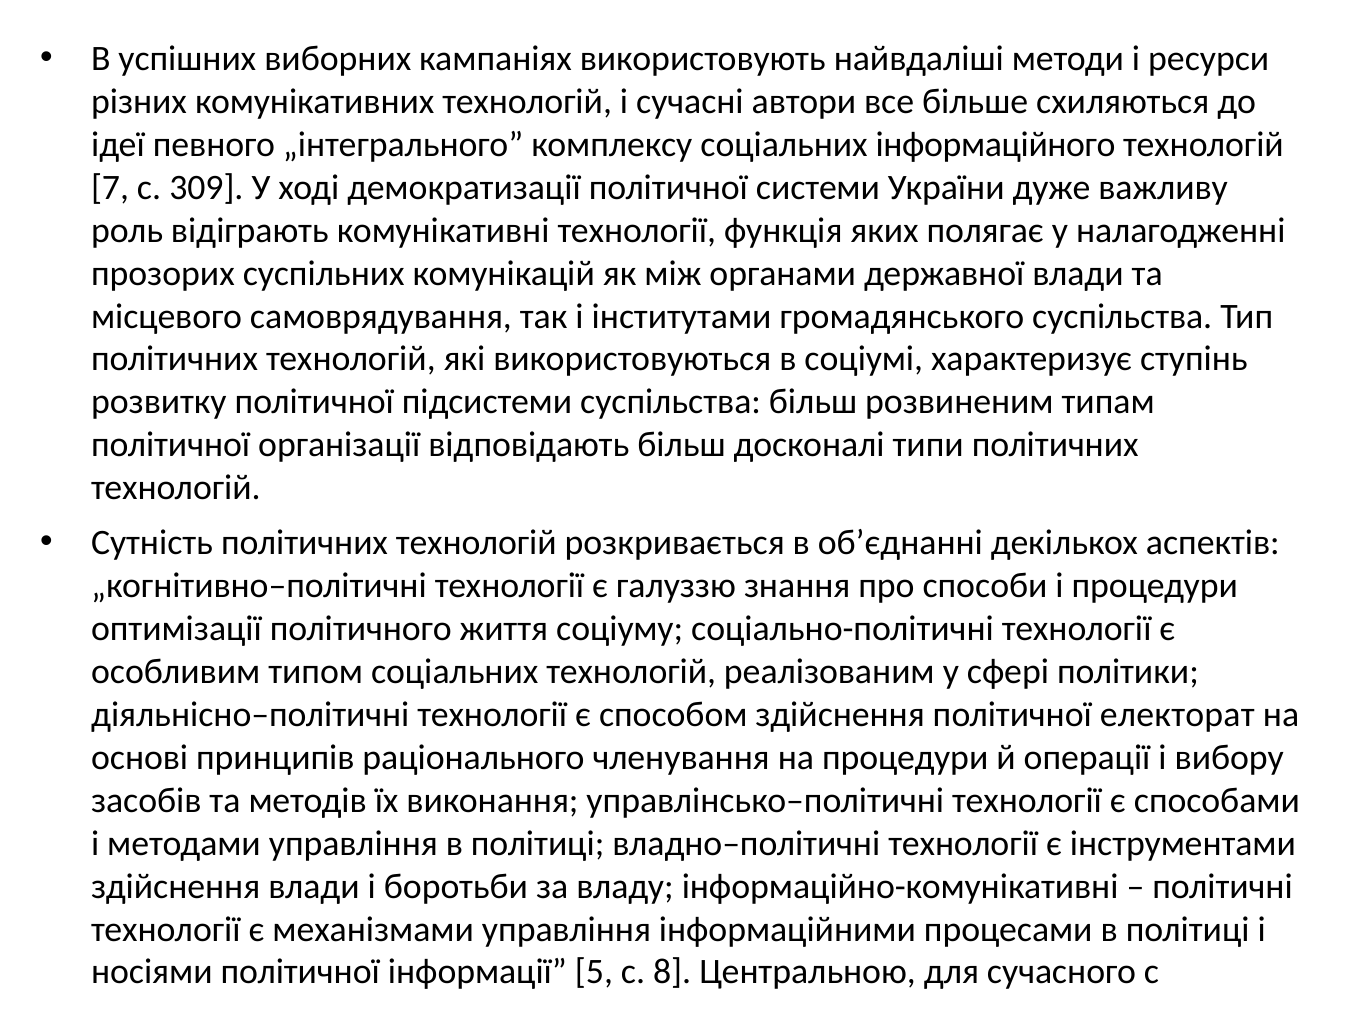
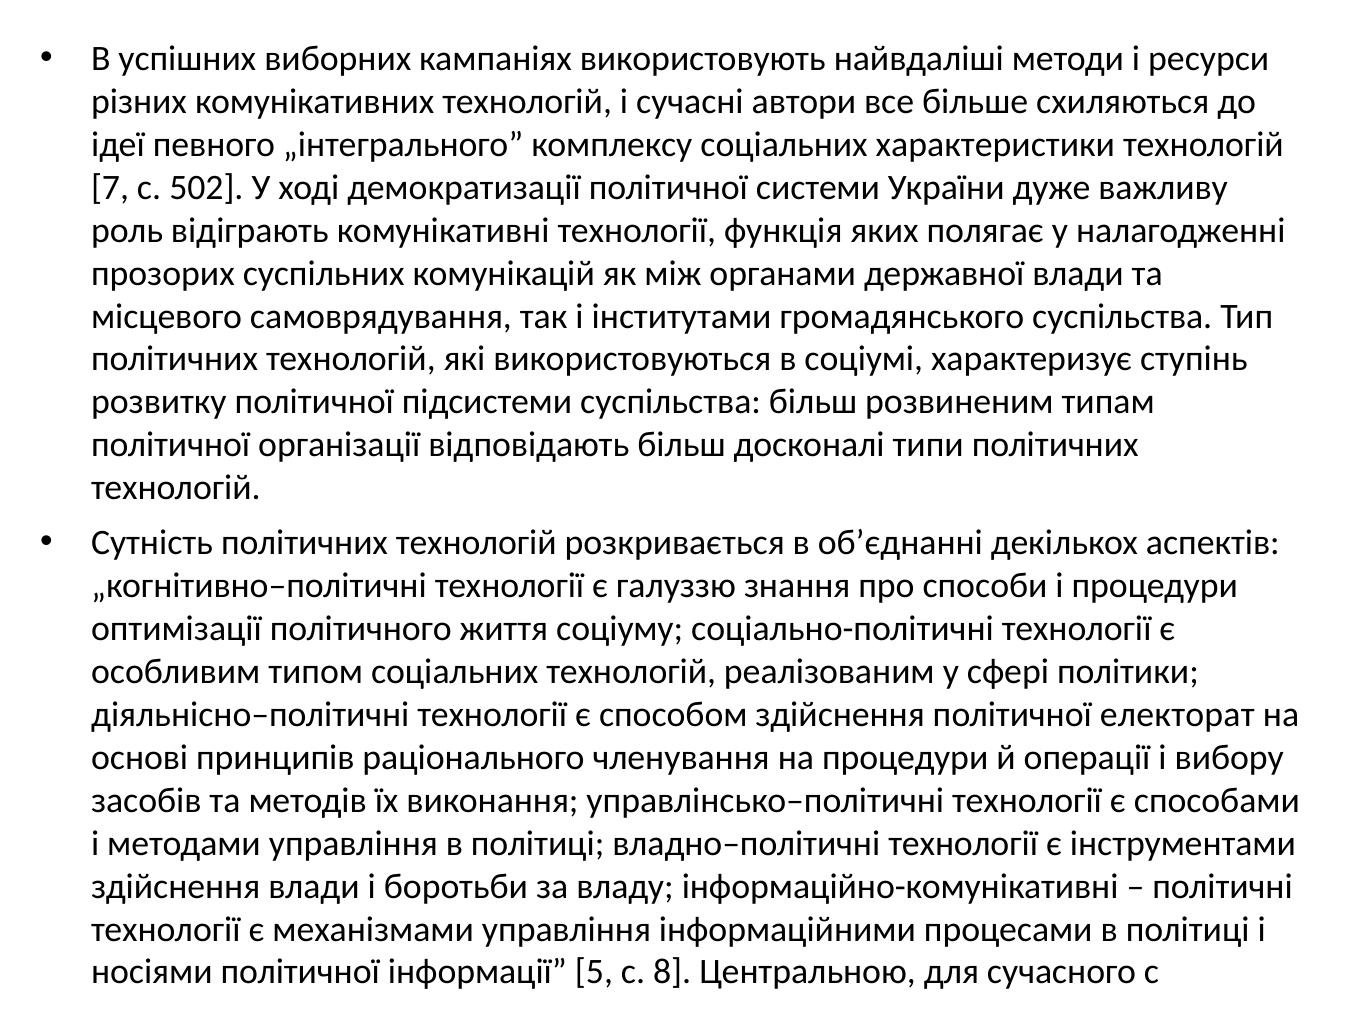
інформаційного: інформаційного -> характеристики
309: 309 -> 502
